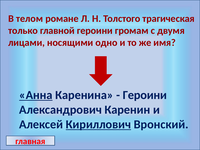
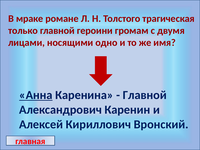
телом: телом -> мраке
Героини at (145, 95): Героини -> Главной
Кириллович underline: present -> none
